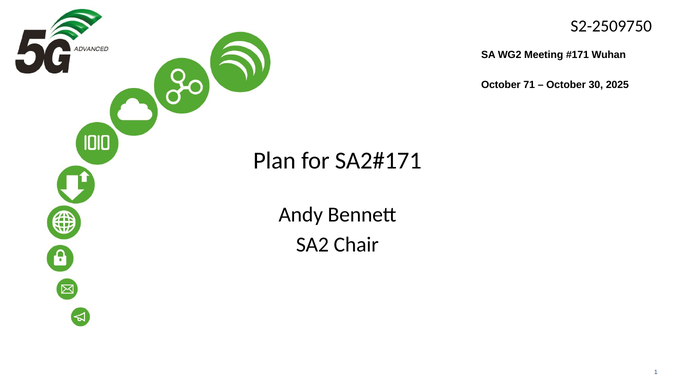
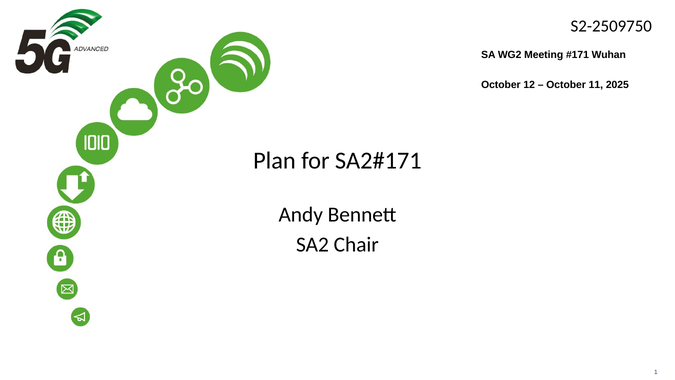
71: 71 -> 12
30: 30 -> 11
